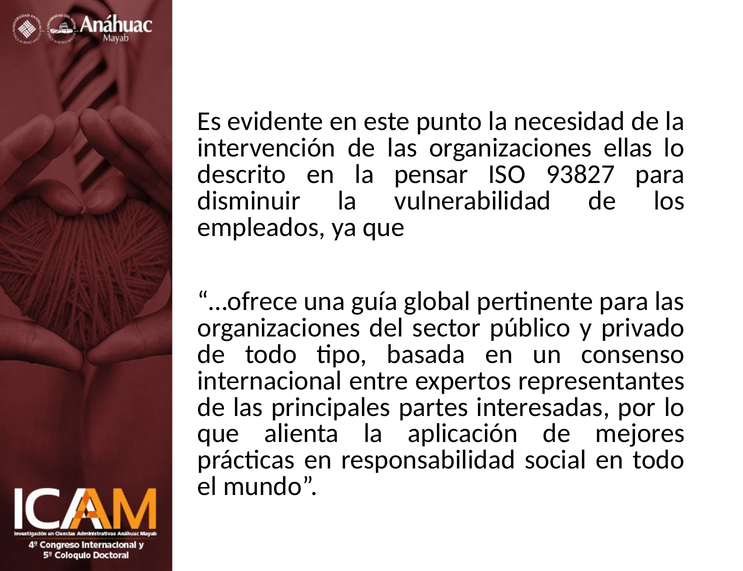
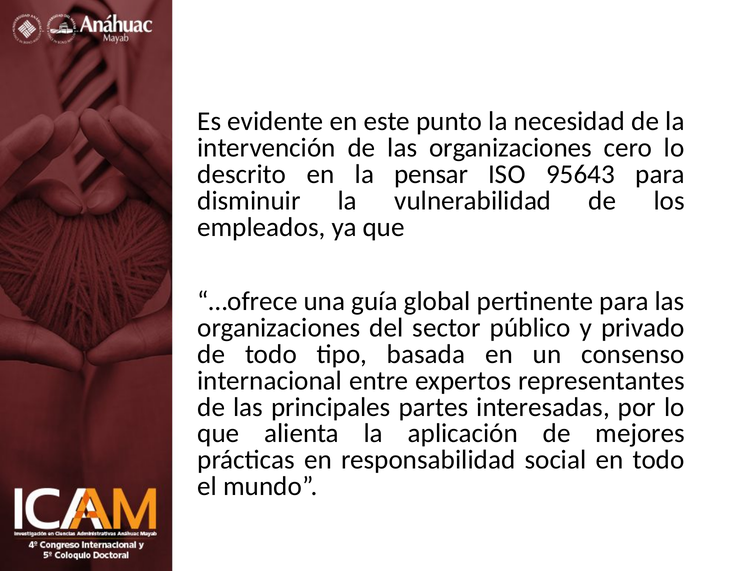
ellas: ellas -> cero
93827: 93827 -> 95643
